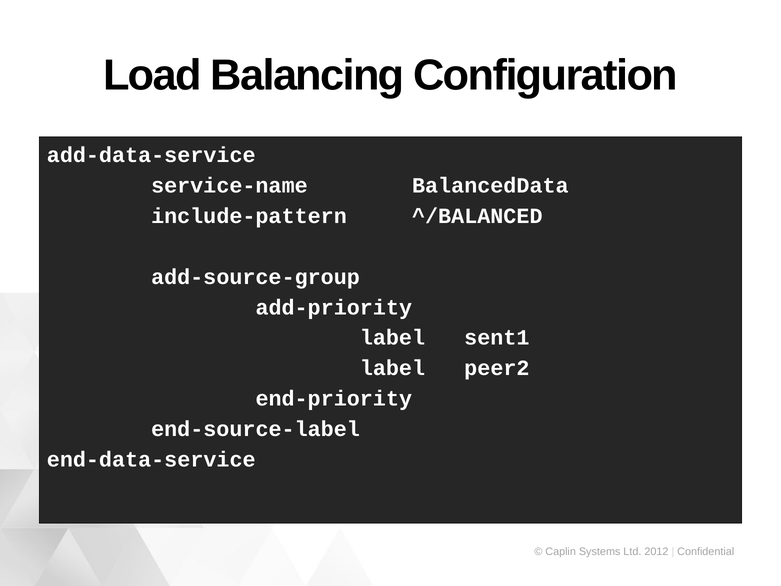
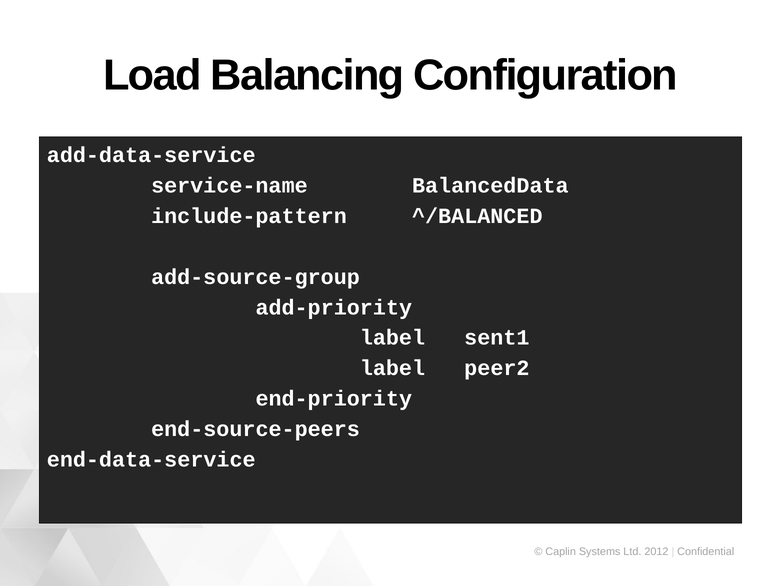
end-source-label: end-source-label -> end-source-peers
